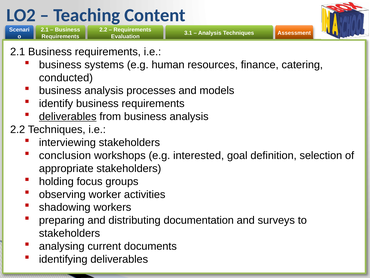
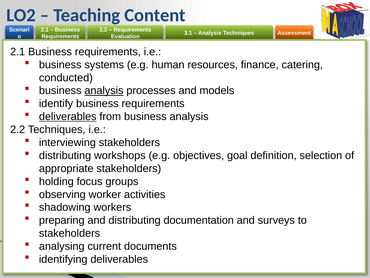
analysis at (104, 90) underline: none -> present
conclusion at (65, 155): conclusion -> distributing
interested: interested -> objectives
